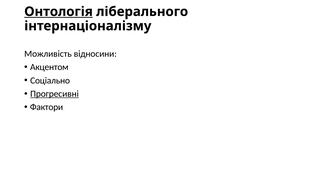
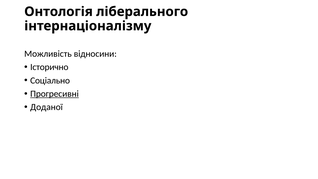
Онтологія underline: present -> none
Акцентом: Акцентом -> Історично
Фактори: Фактори -> Доданої
